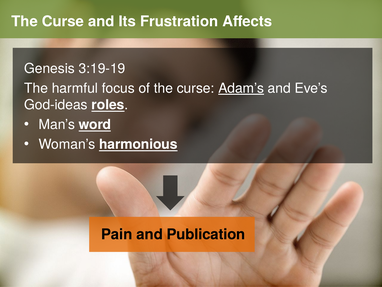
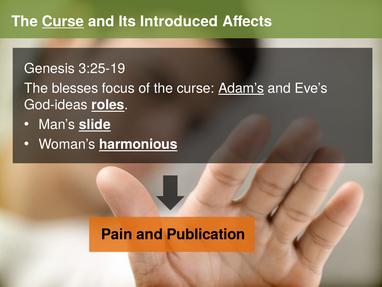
Curse at (63, 21) underline: none -> present
Frustration: Frustration -> Introduced
3:19-19: 3:19-19 -> 3:25-19
harmful: harmful -> blesses
word: word -> slide
